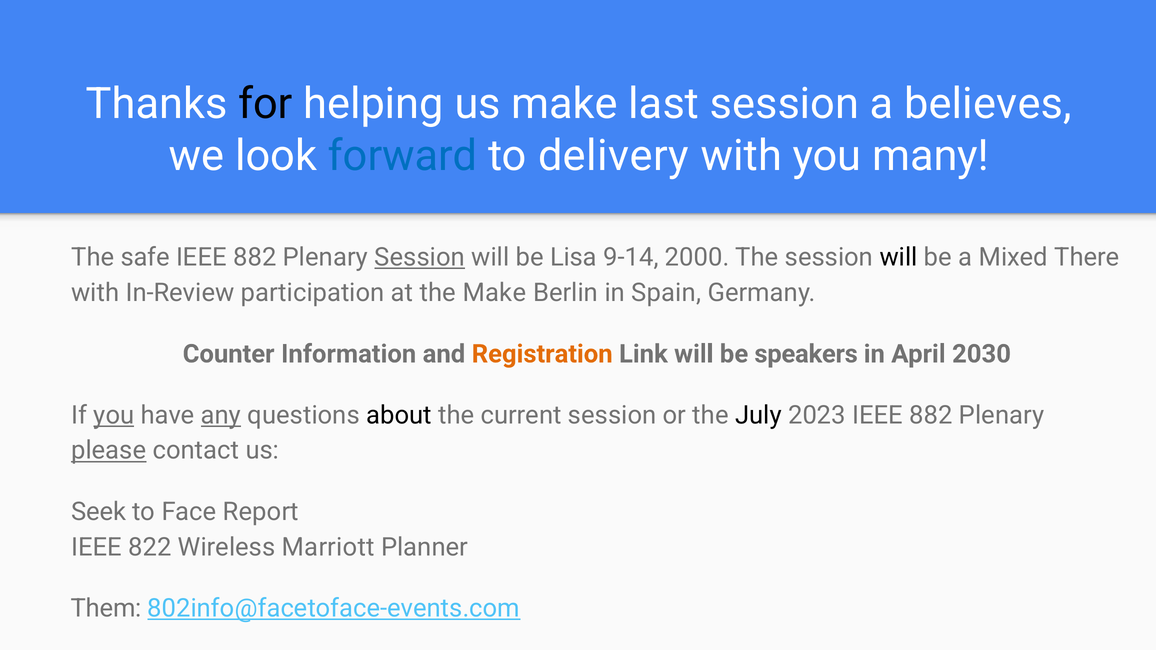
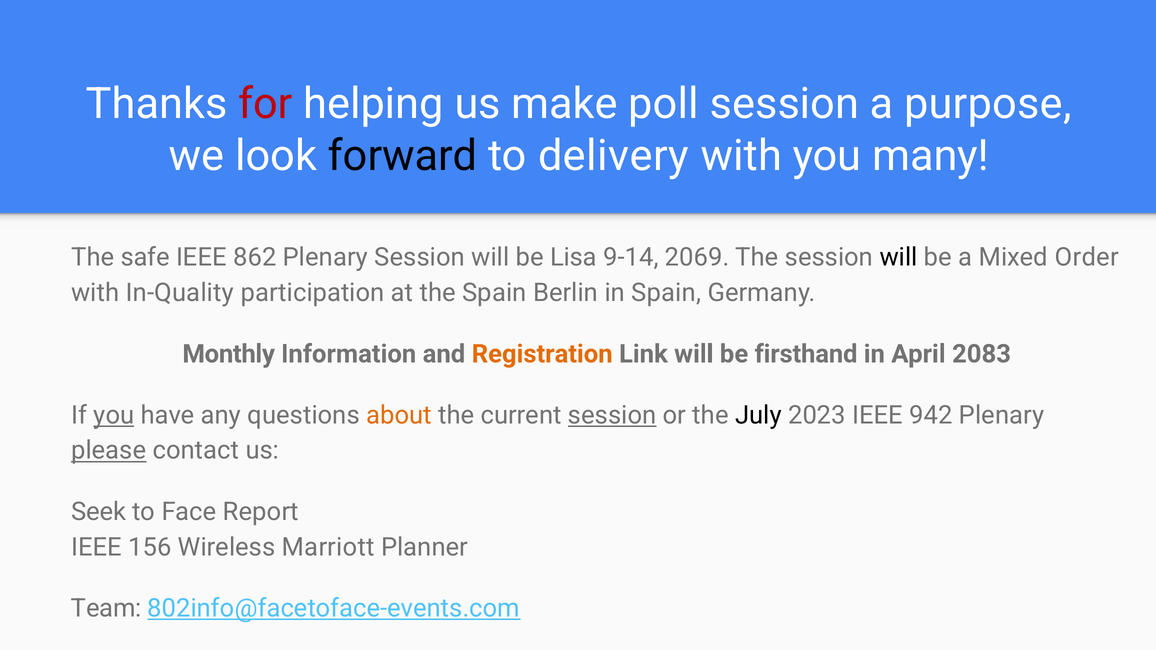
for colour: black -> red
last: last -> poll
believes: believes -> purpose
forward colour: blue -> black
882 at (255, 257): 882 -> 862
Session at (420, 257) underline: present -> none
2000: 2000 -> 2069
There: There -> Order
In-Review: In-Review -> In-Quality
the Make: Make -> Spain
Counter: Counter -> Monthly
speakers: speakers -> firsthand
2030: 2030 -> 2083
any underline: present -> none
about colour: black -> orange
session at (612, 415) underline: none -> present
2023 IEEE 882: 882 -> 942
822: 822 -> 156
Them: Them -> Team
